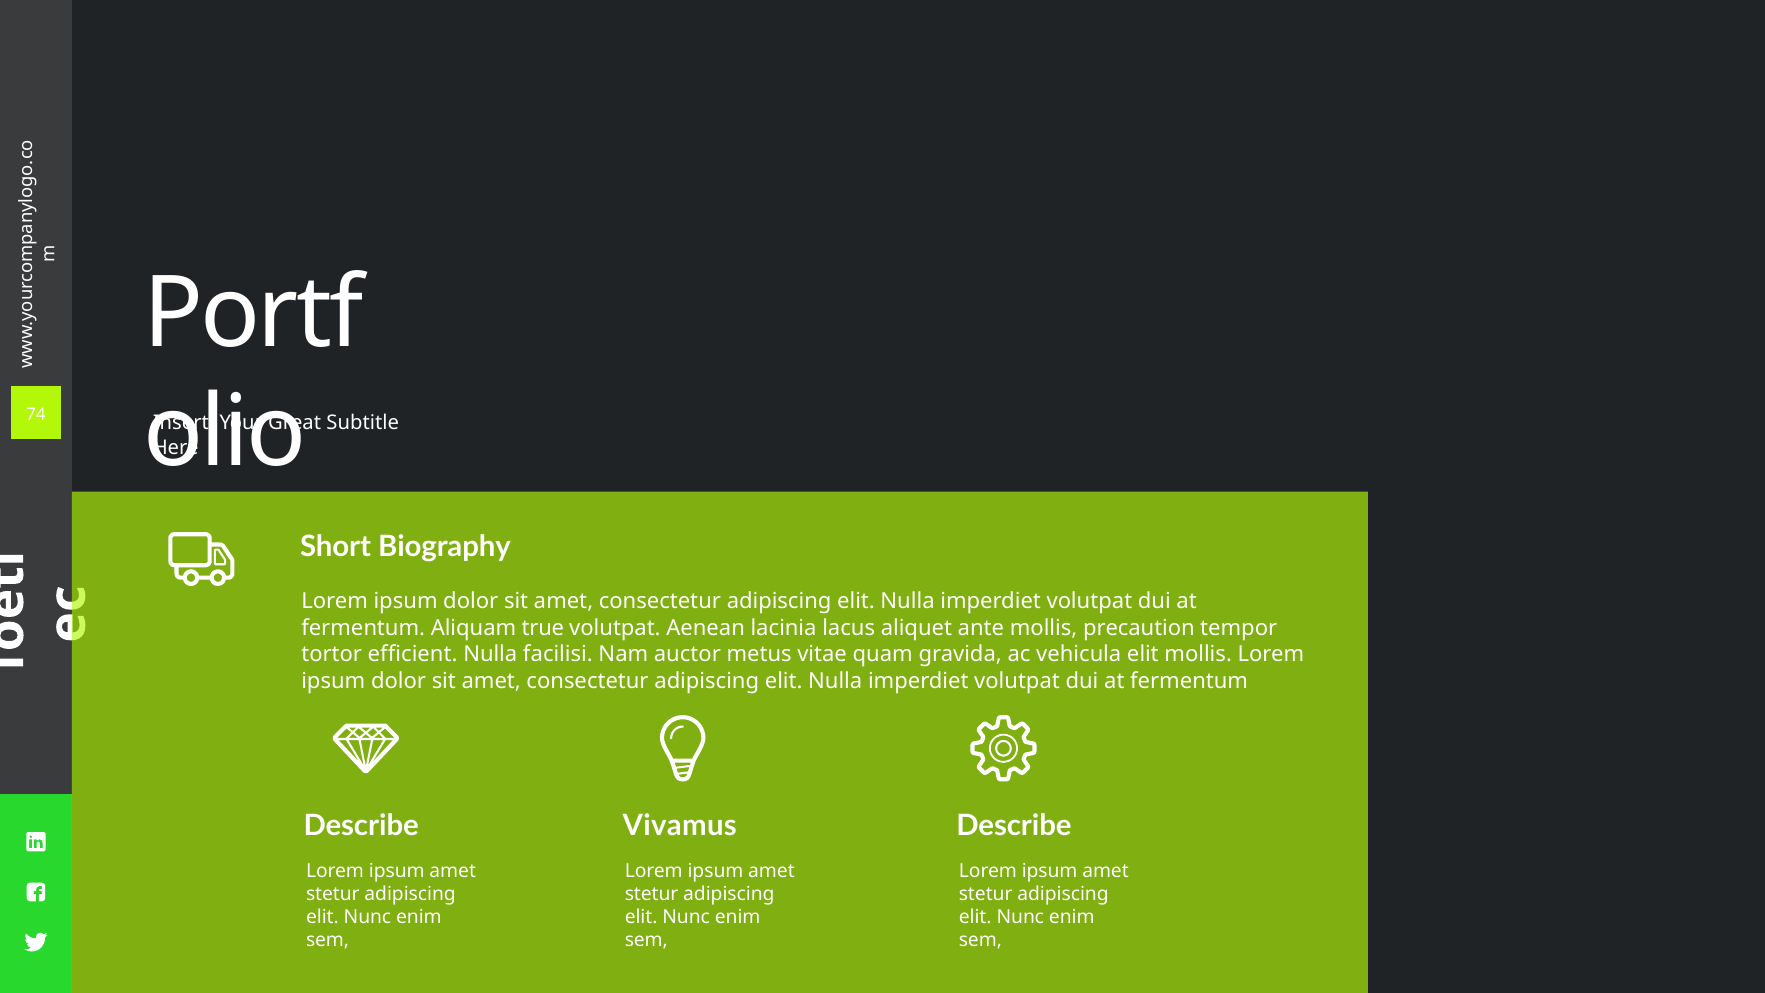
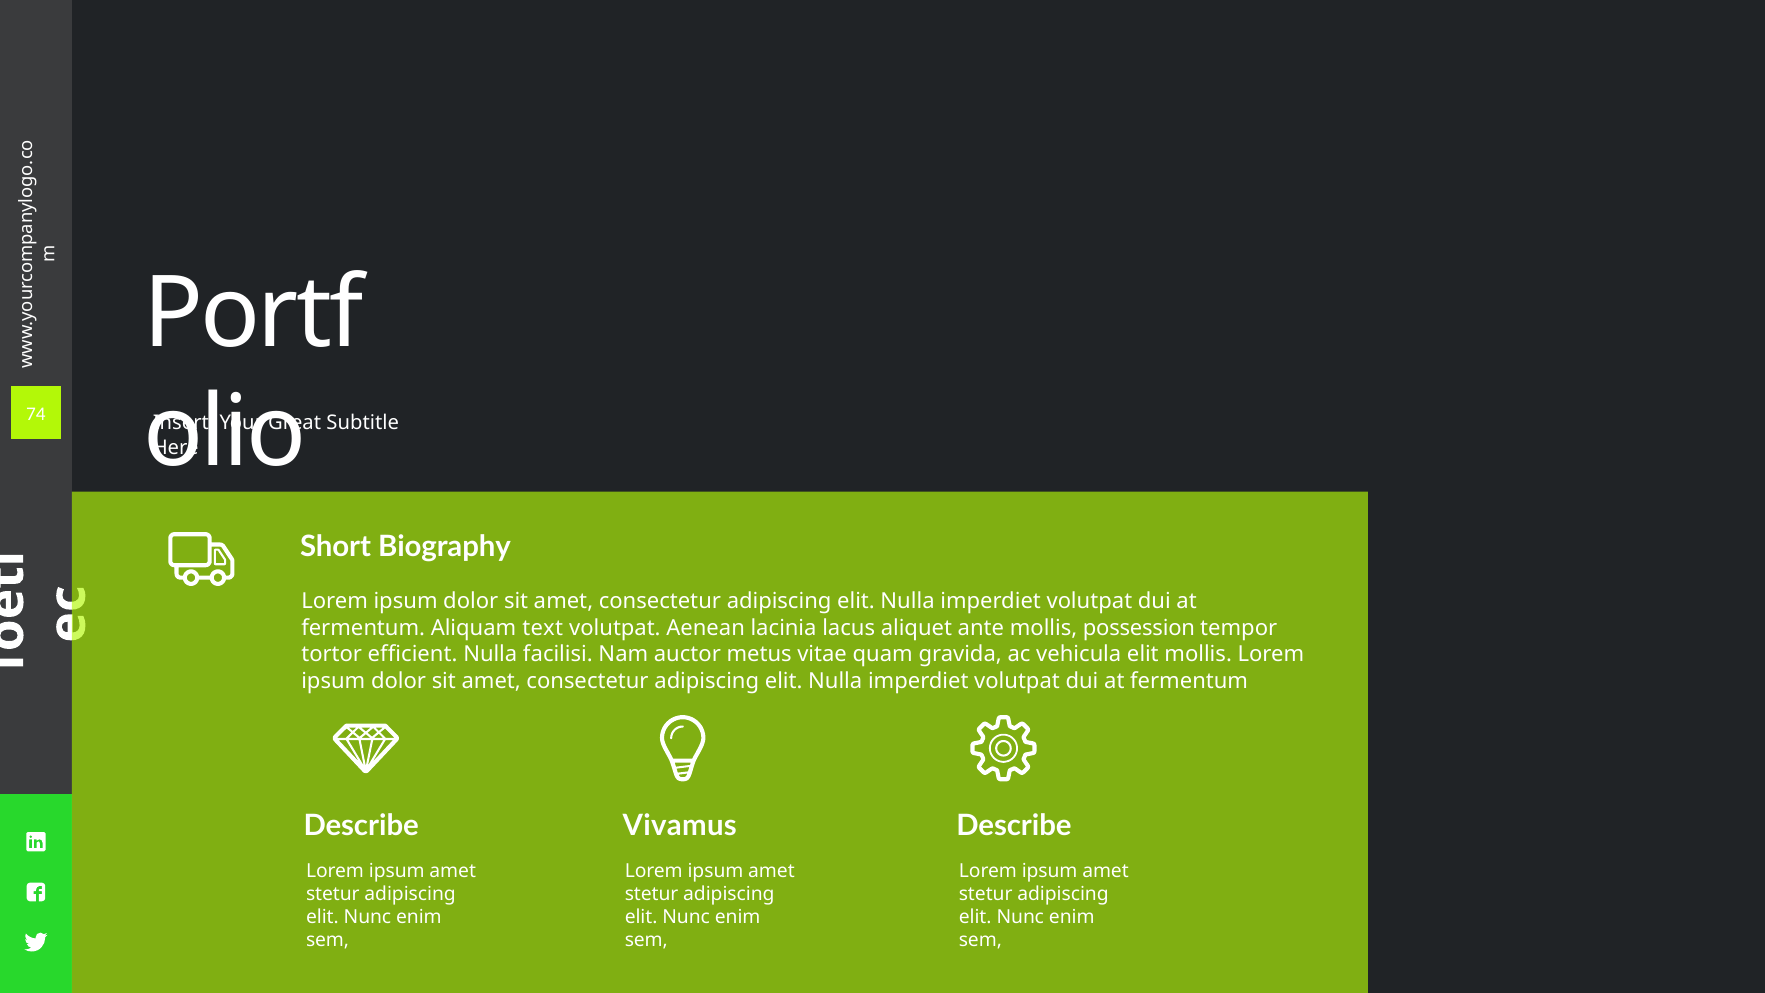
true: true -> text
precaution: precaution -> possession
